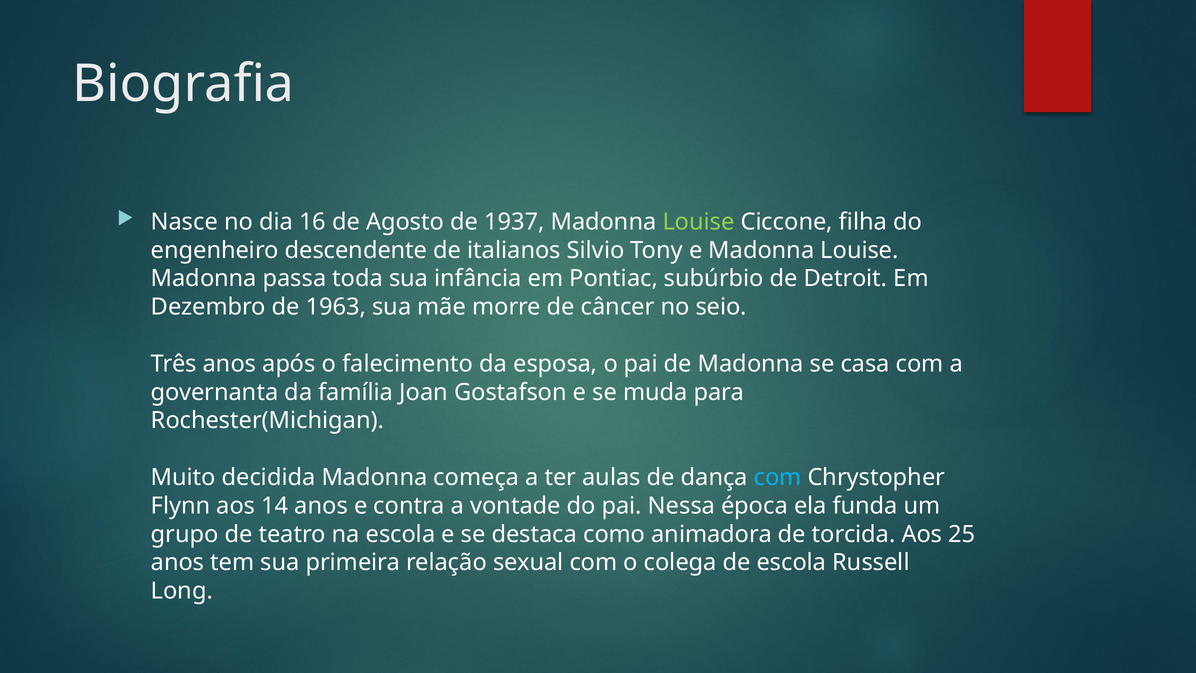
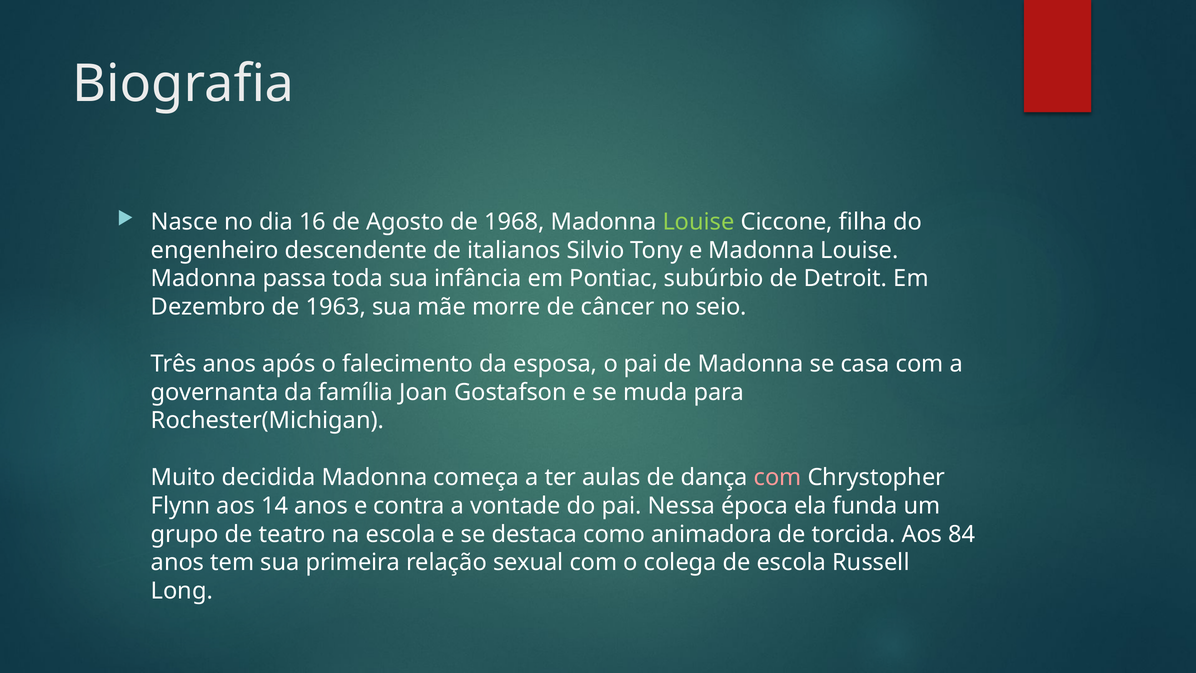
1937: 1937 -> 1968
com at (778, 477) colour: light blue -> pink
25: 25 -> 84
